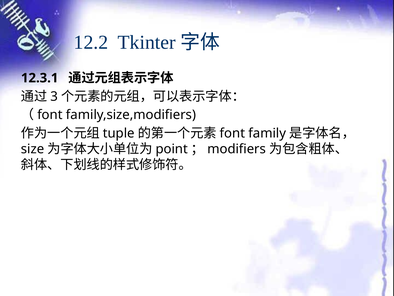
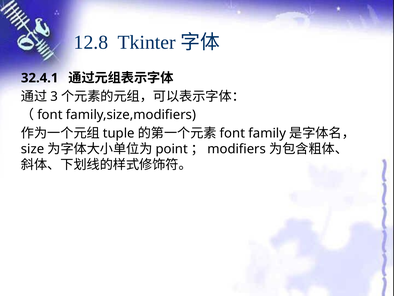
12.2: 12.2 -> 12.8
12.3.1: 12.3.1 -> 32.4.1
